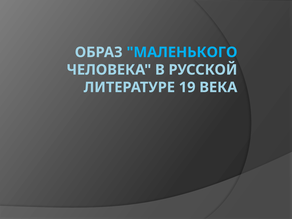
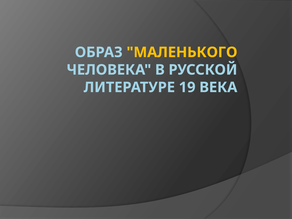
МАЛЕНЬКОГО colour: light blue -> yellow
